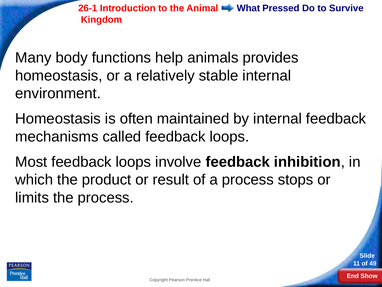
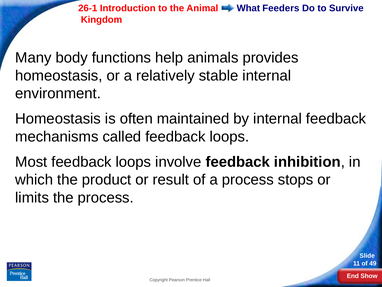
Pressed: Pressed -> Feeders
